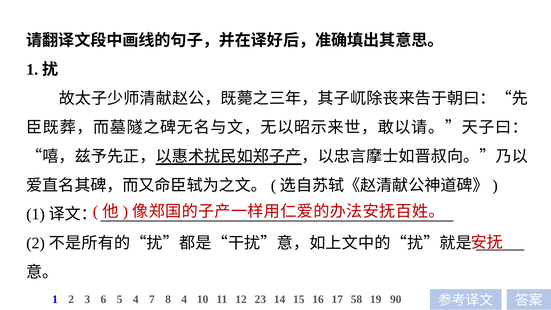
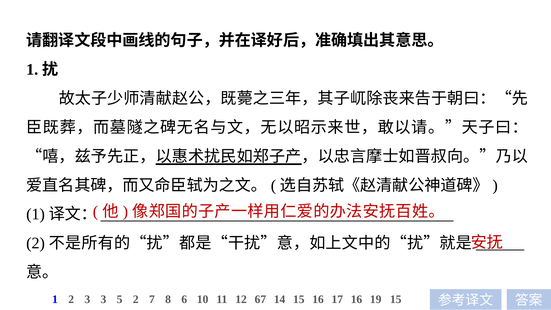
3 6: 6 -> 3
5 4: 4 -> 2
8 4: 4 -> 6
23: 23 -> 67
17 58: 58 -> 16
19 90: 90 -> 15
